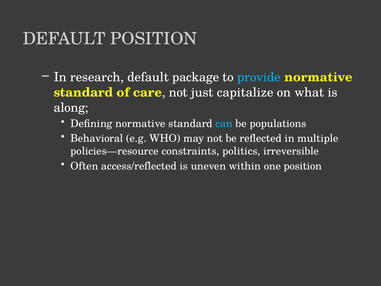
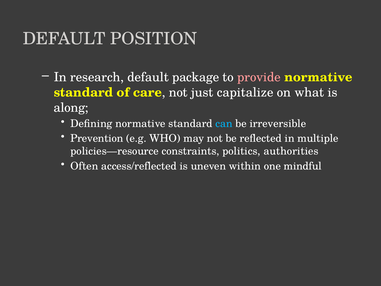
provide colour: light blue -> pink
populations: populations -> irreversible
Behavioral: Behavioral -> Prevention
irreversible: irreversible -> authorities
one position: position -> mindful
